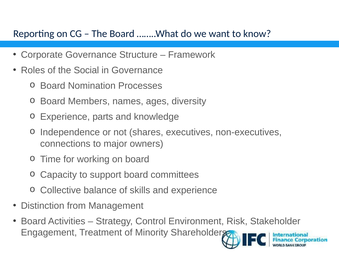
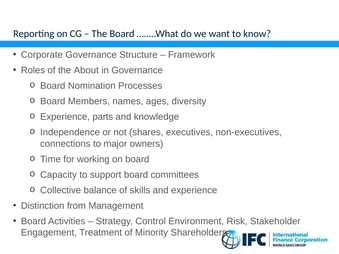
Social: Social -> About
